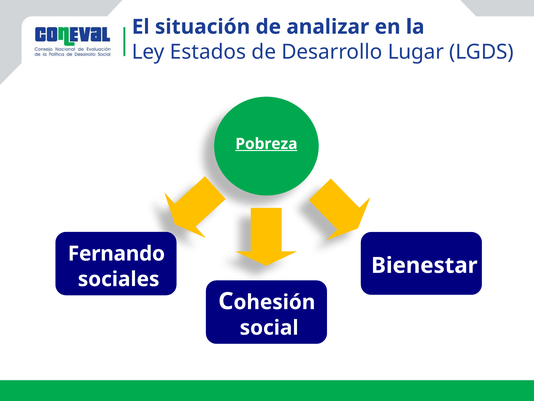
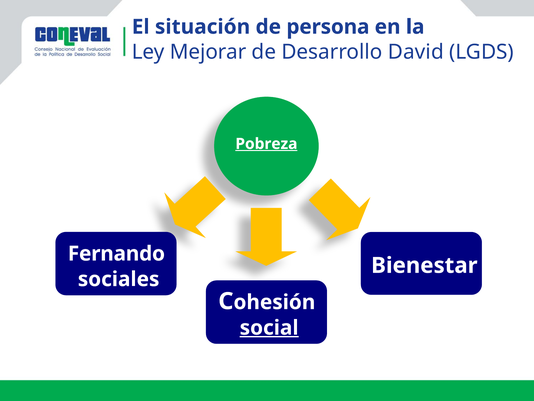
analizar: analizar -> persona
Estados: Estados -> Mejorar
Lugar: Lugar -> David
social underline: none -> present
